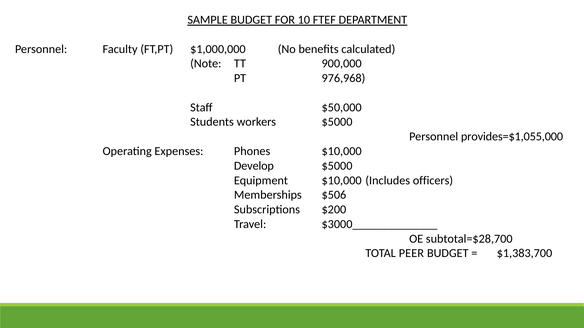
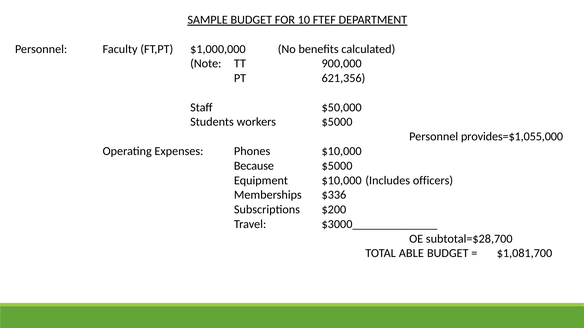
976,968: 976,968 -> 621,356
Develop: Develop -> Because
$506: $506 -> $336
PEER: PEER -> ABLE
$1,383,700: $1,383,700 -> $1,081,700
